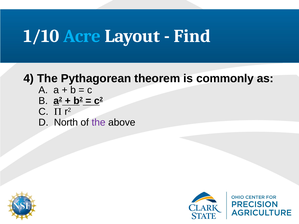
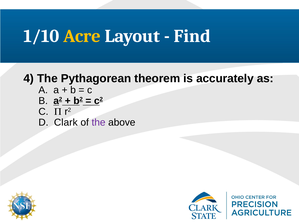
Acre colour: light blue -> yellow
commonly: commonly -> accurately
North: North -> Clark
